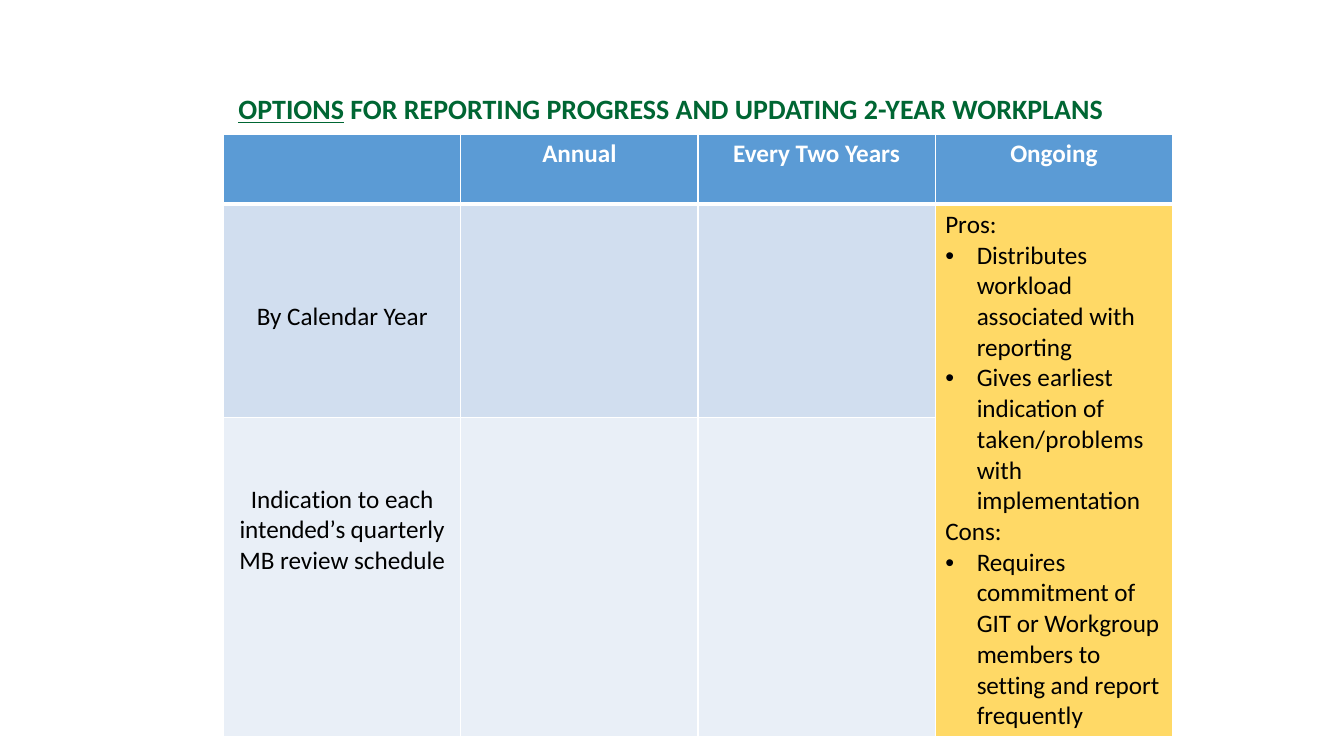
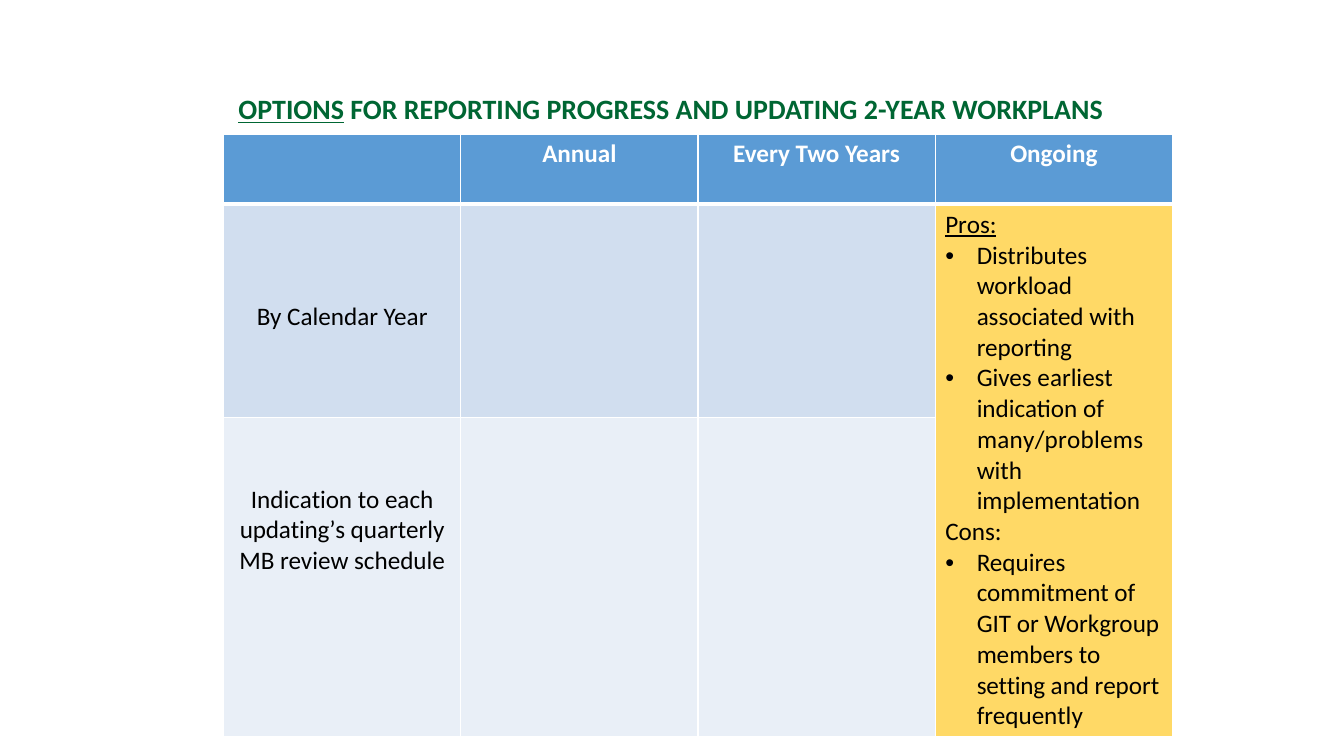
Pros underline: none -> present
taken/problems: taken/problems -> many/problems
intended’s: intended’s -> updating’s
